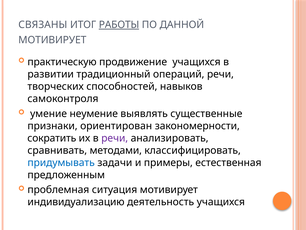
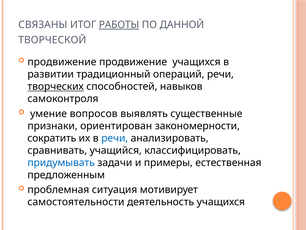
МОТИВИРУЕТ at (52, 40): МОТИВИРУЕТ -> ТВОРЧЕСКОЙ
практическую at (62, 62): практическую -> продвижение
творческих underline: none -> present
неумение: неумение -> вопросов
речи at (115, 138) colour: purple -> blue
методами: методами -> учащийся
индивидуализацию: индивидуализацию -> самостоятельности
